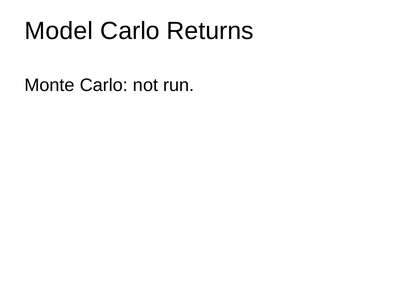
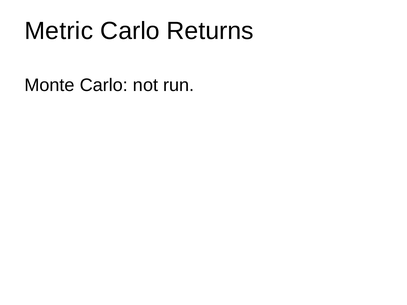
Model: Model -> Metric
